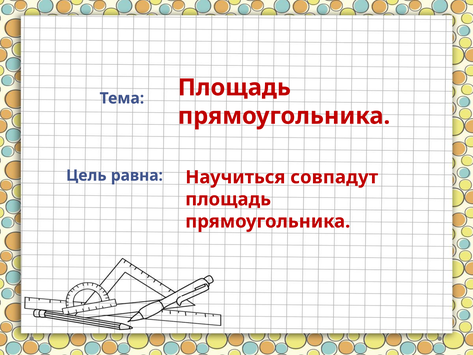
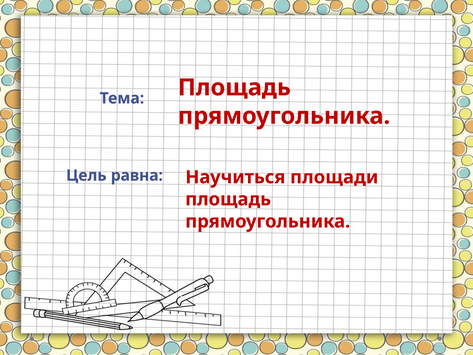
совпадут: совпадут -> площади
